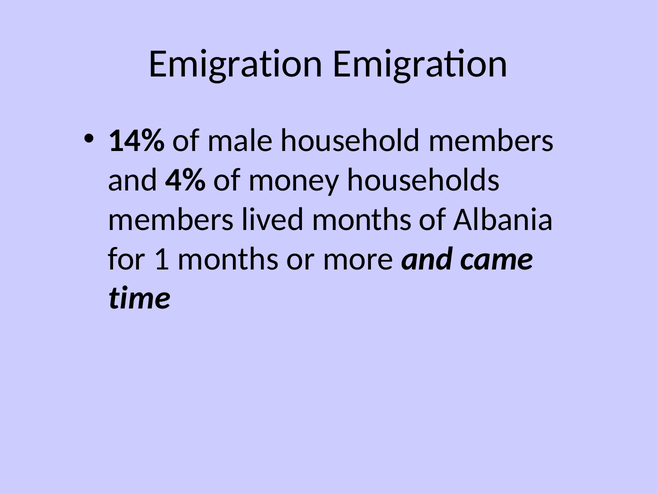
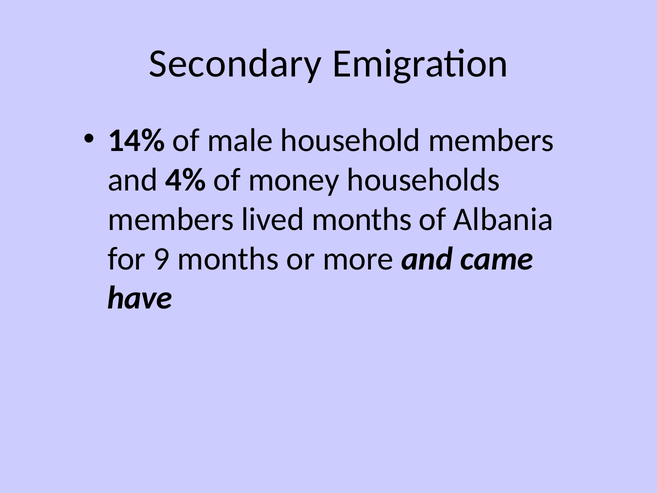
Emigration at (236, 64): Emigration -> Secondary
1: 1 -> 9
time: time -> have
